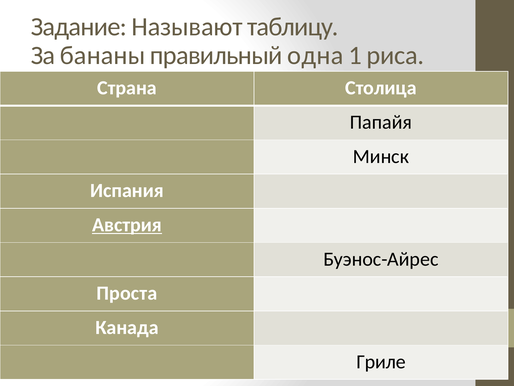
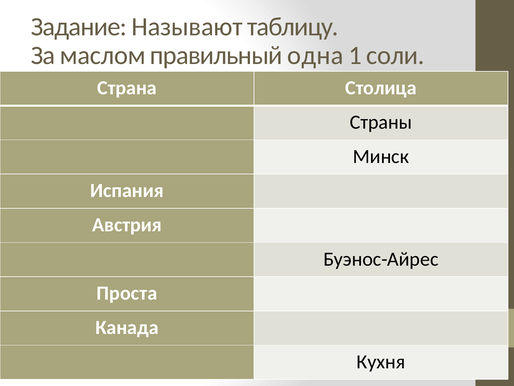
бананы: бананы -> маслом
риса: риса -> соли
Папайя: Папайя -> Страны
Австрия underline: present -> none
Гриле: Гриле -> Кухня
